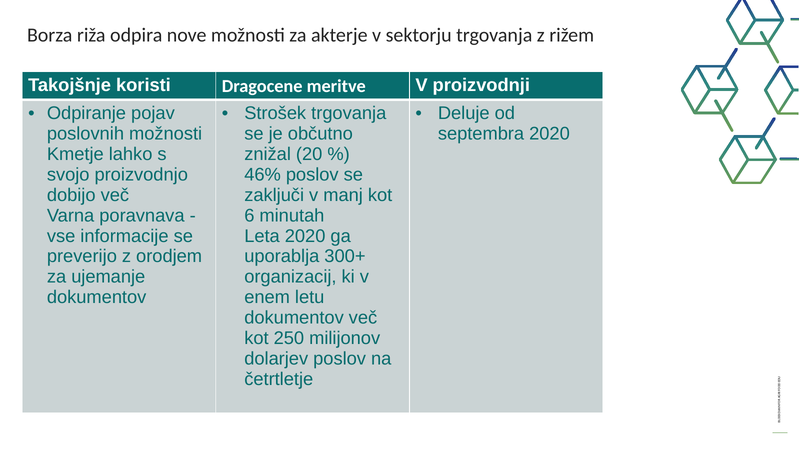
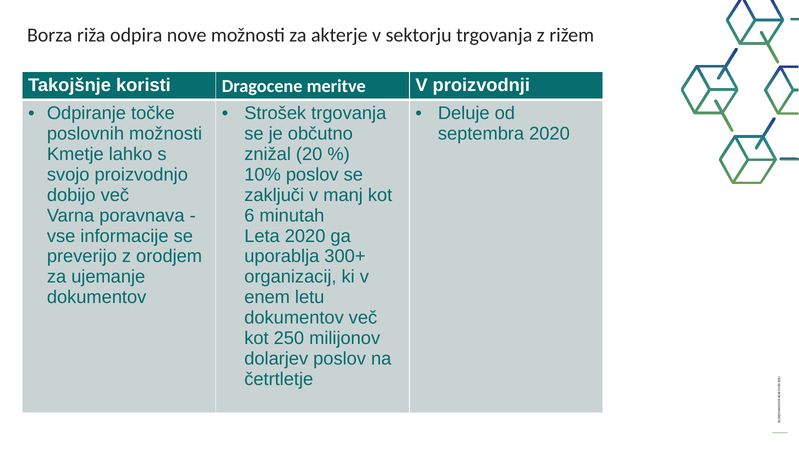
pojav: pojav -> točke
46%: 46% -> 10%
